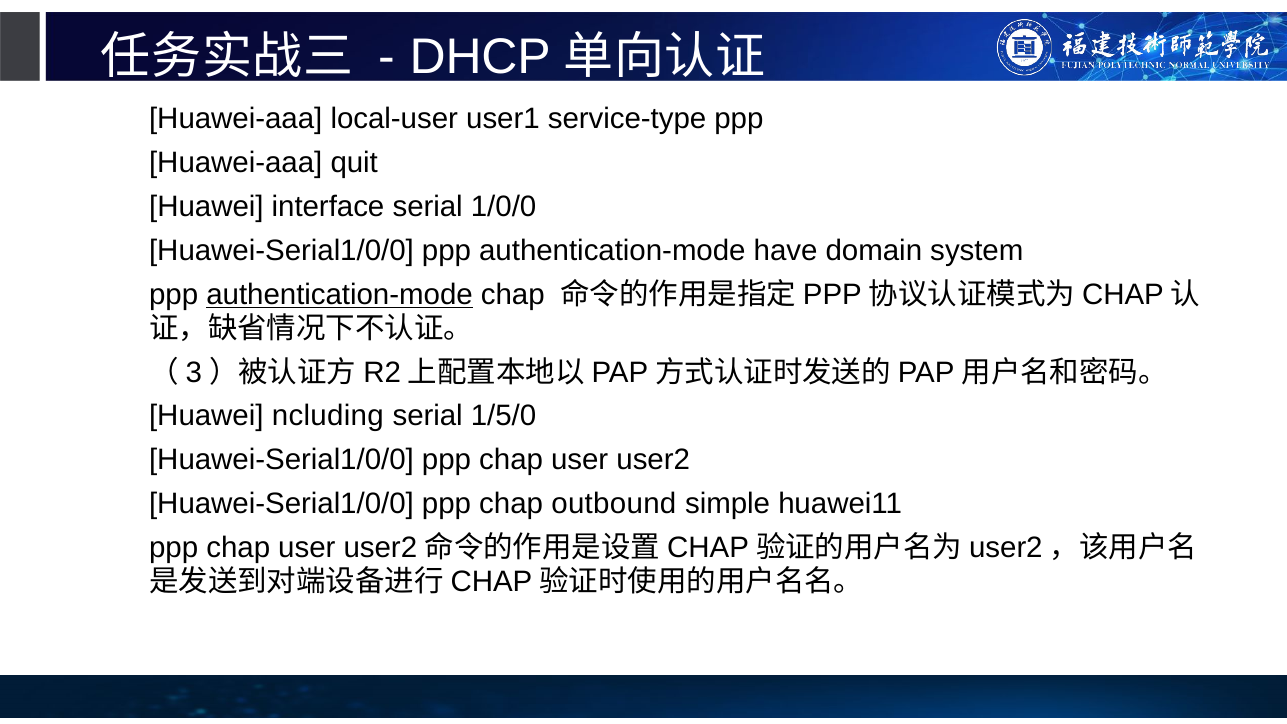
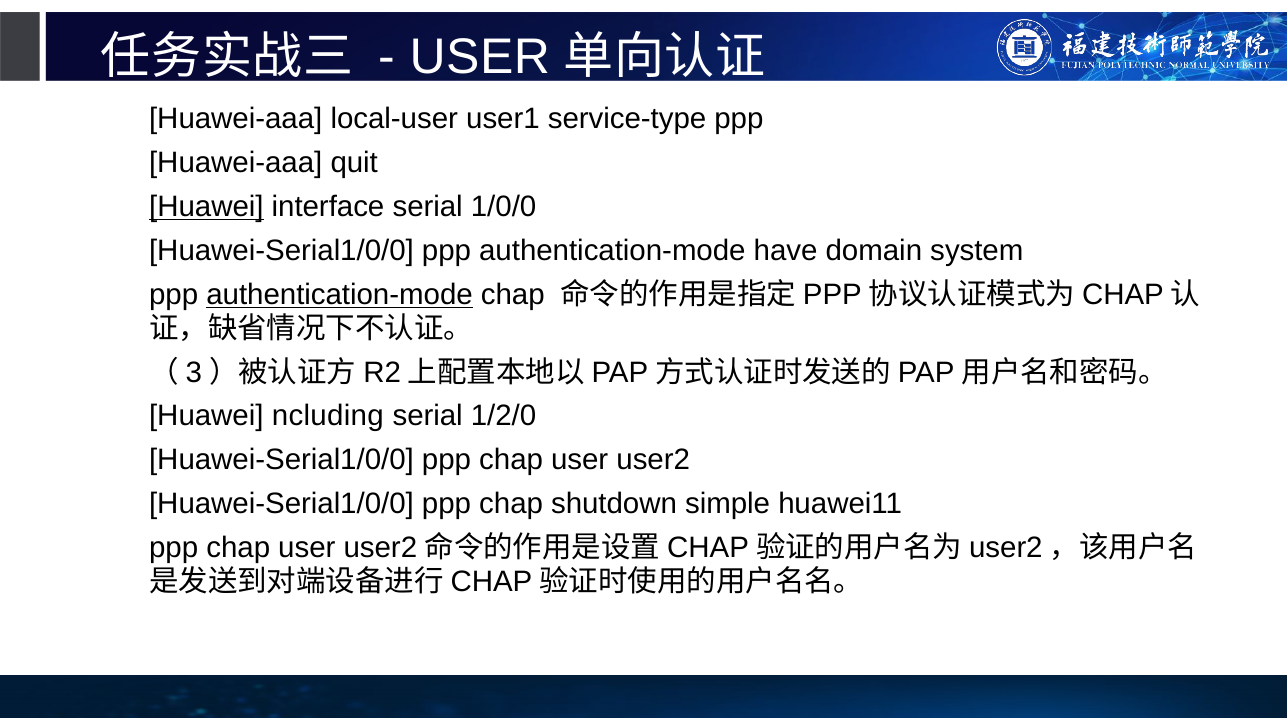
DHCP at (480, 57): DHCP -> USER
Huawei at (206, 207) underline: none -> present
1/5/0: 1/5/0 -> 1/2/0
outbound: outbound -> shutdown
